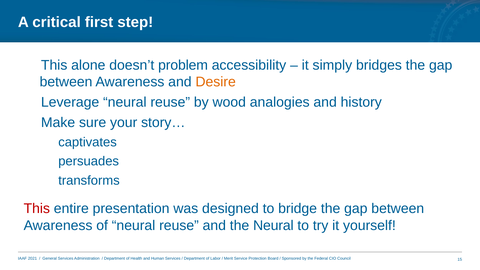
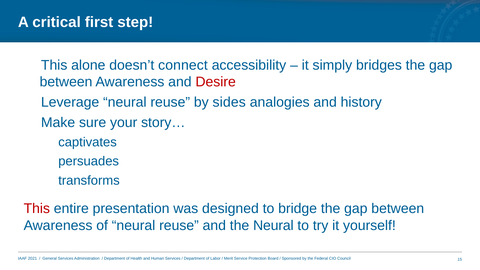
problem: problem -> connect
Desire colour: orange -> red
wood: wood -> sides
